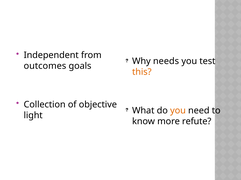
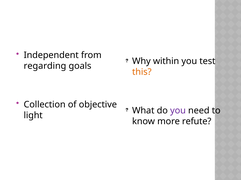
needs: needs -> within
outcomes: outcomes -> regarding
you at (178, 111) colour: orange -> purple
